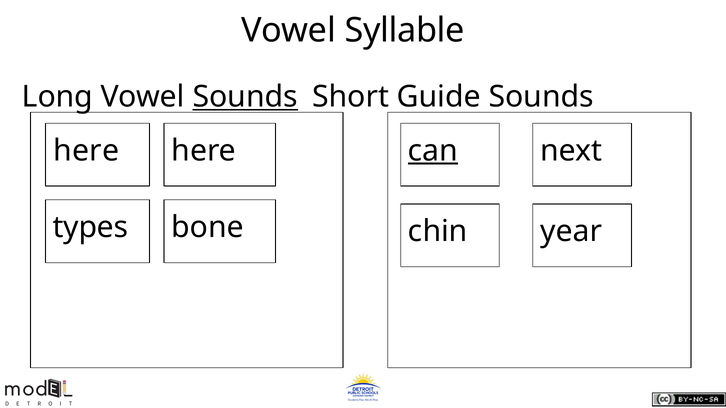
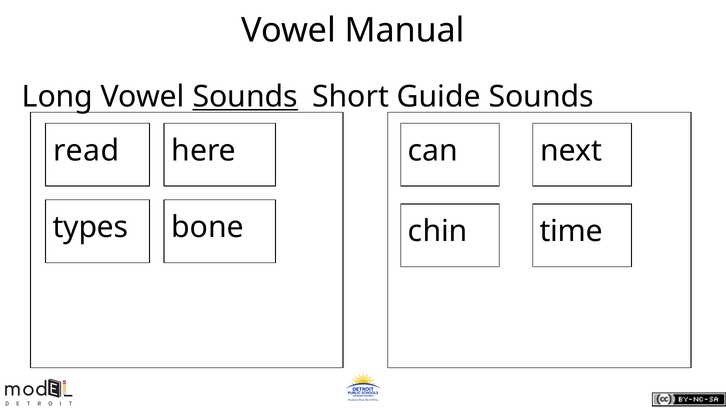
Syllable: Syllable -> Manual
here at (86, 151): here -> read
can underline: present -> none
year: year -> time
